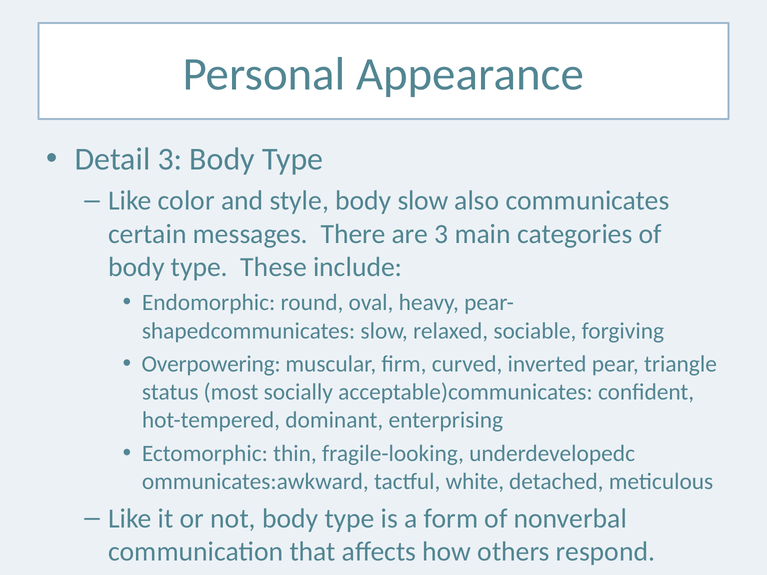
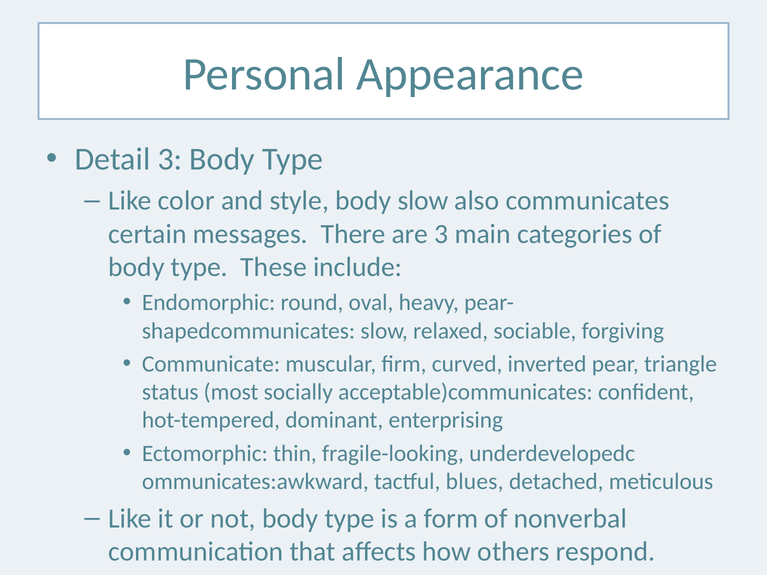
Overpowering: Overpowering -> Communicate
white: white -> blues
